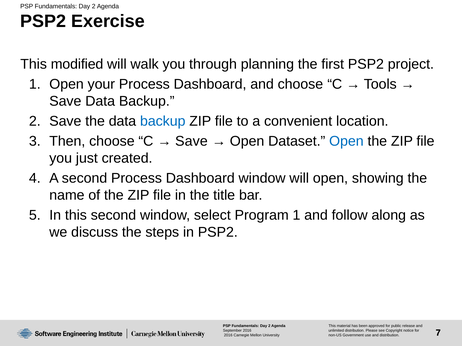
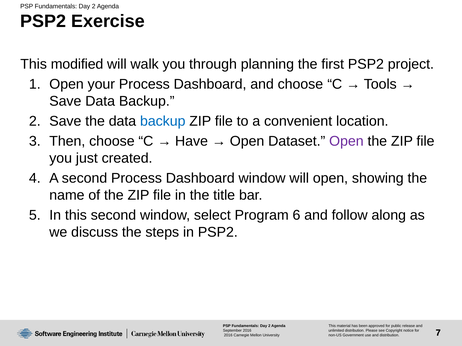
Save at (191, 141): Save -> Have
Open at (346, 141) colour: blue -> purple
Program 1: 1 -> 6
